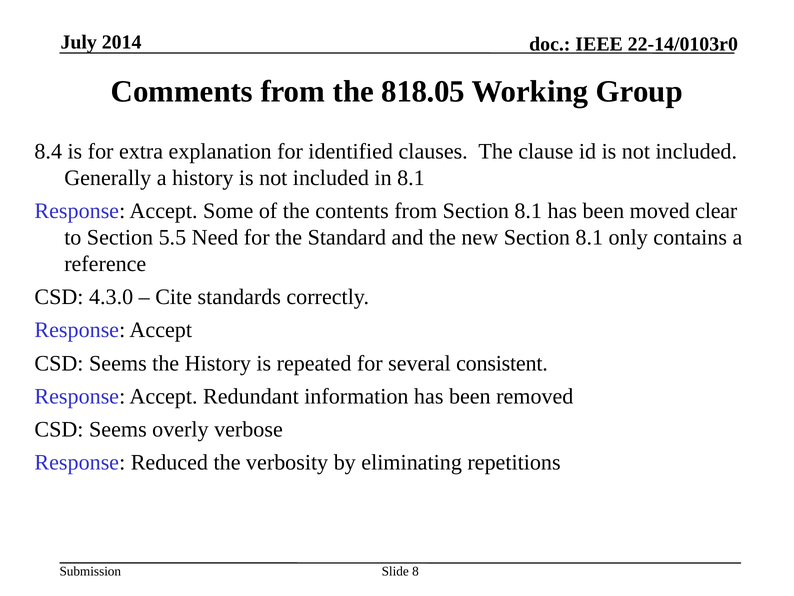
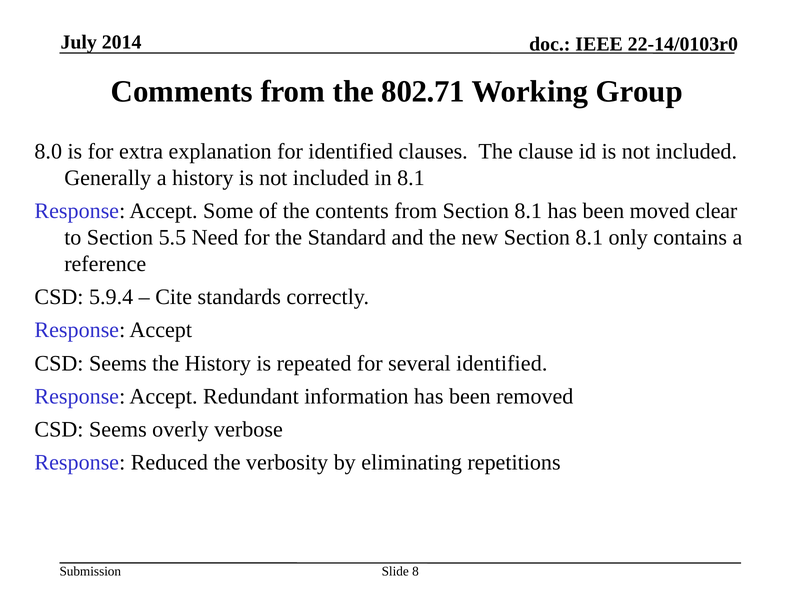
818.05: 818.05 -> 802.71
8.4: 8.4 -> 8.0
4.3.0: 4.3.0 -> 5.9.4
several consistent: consistent -> identified
